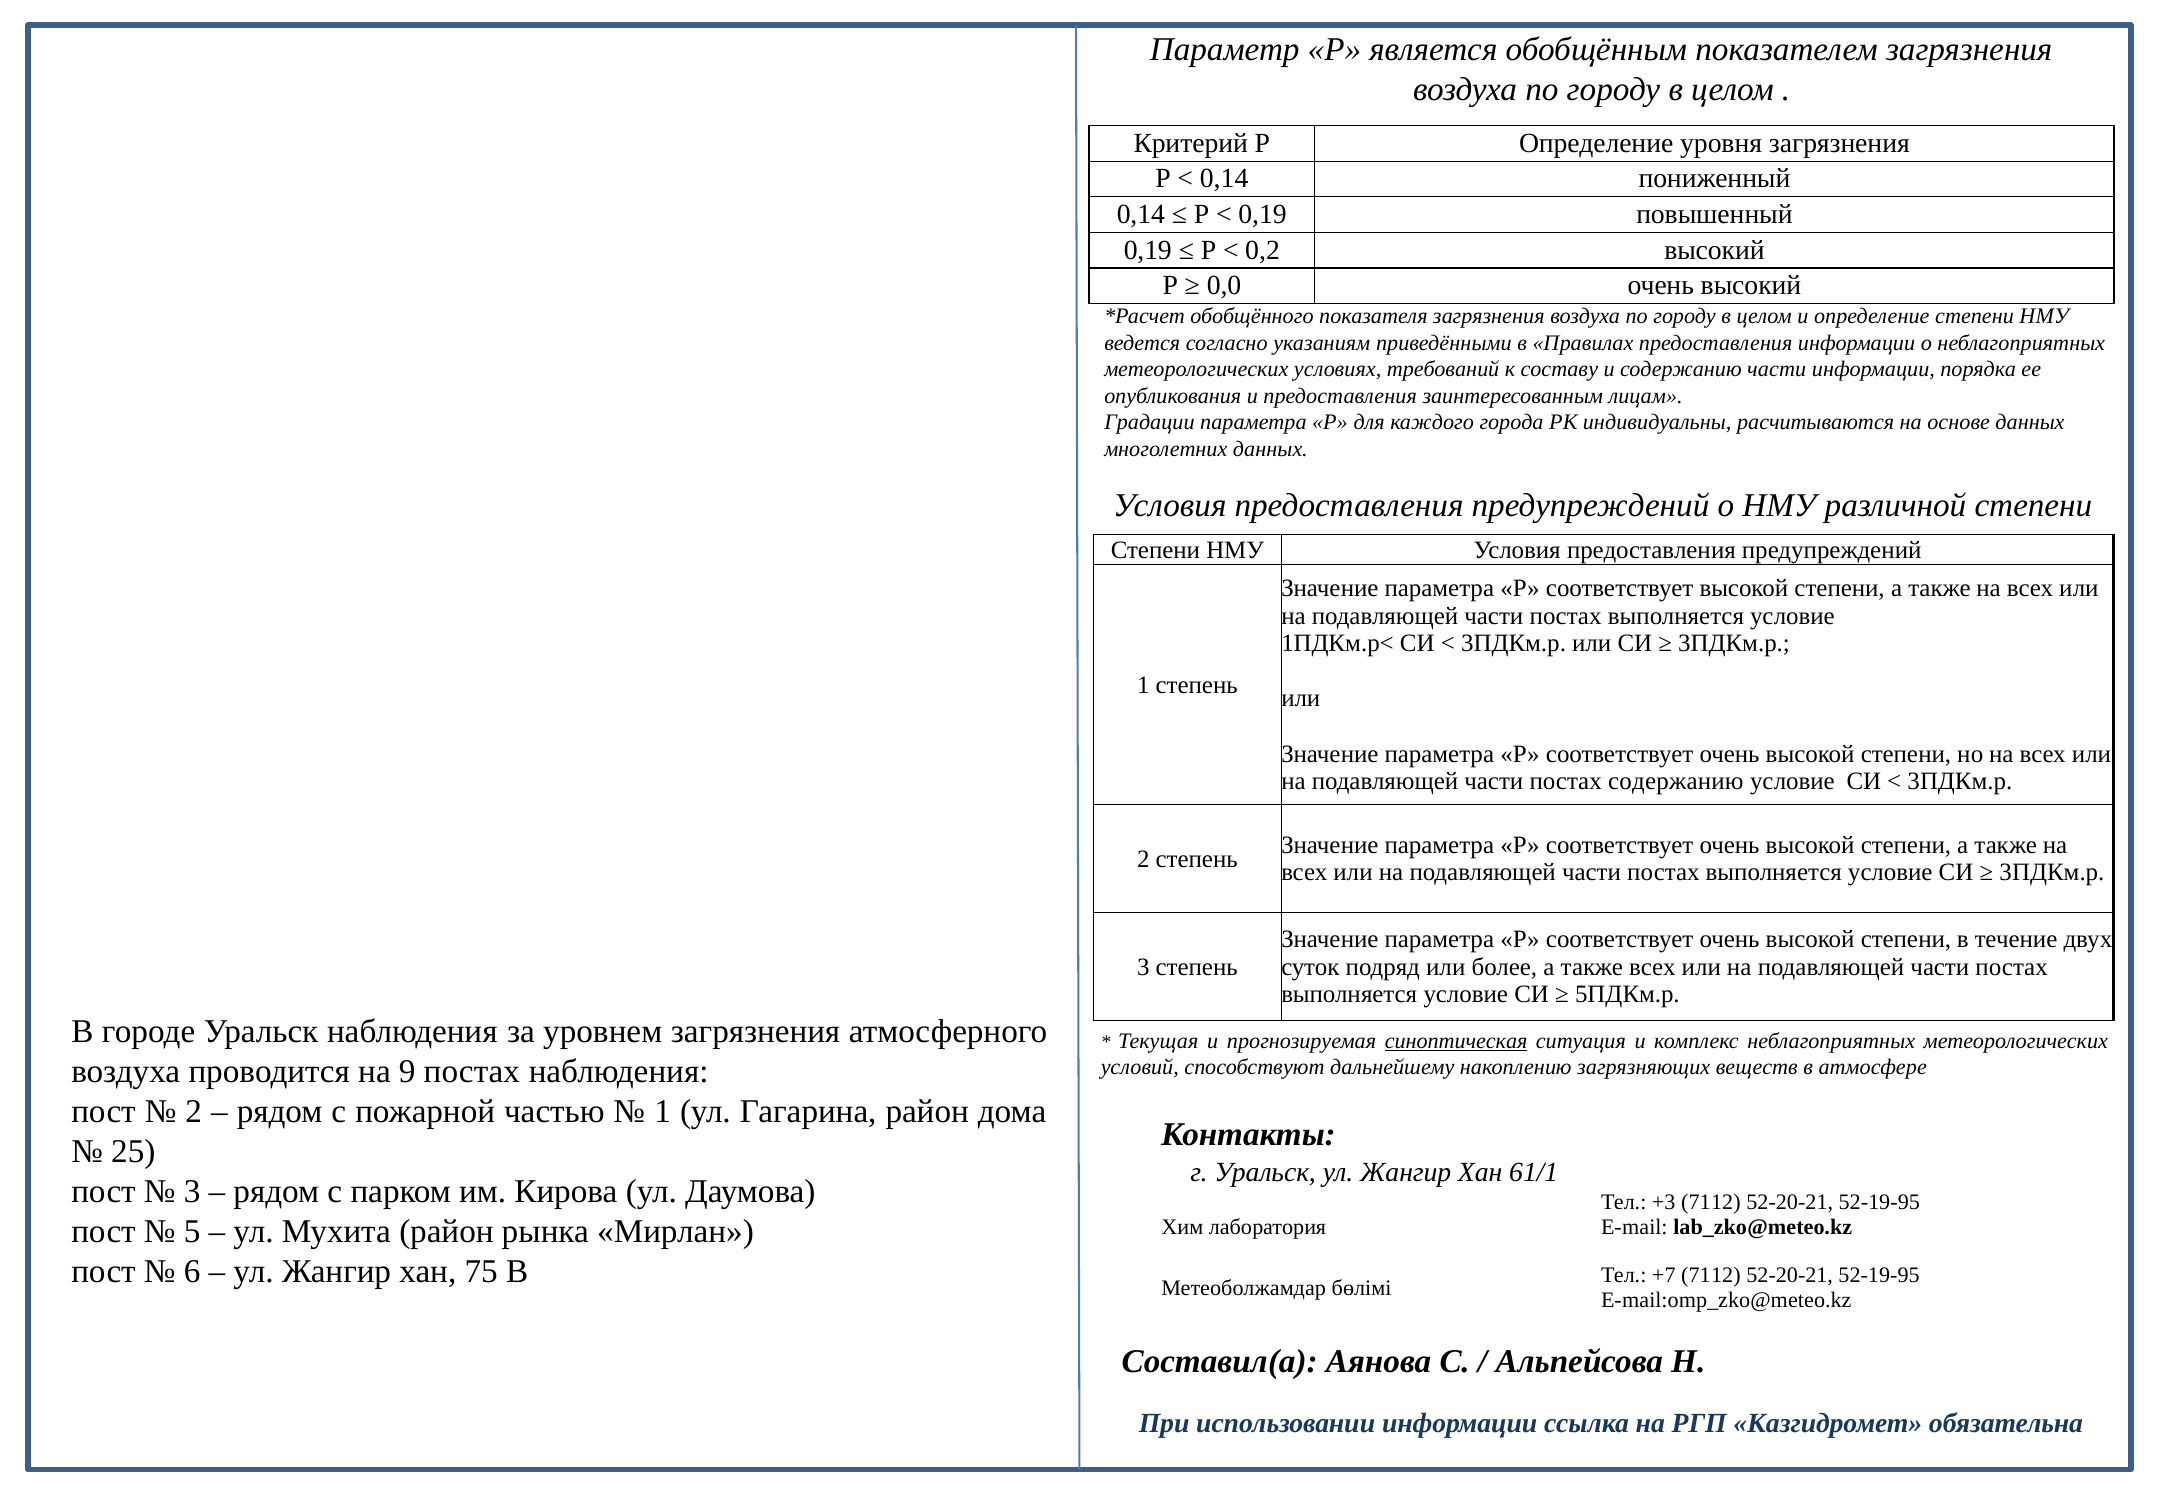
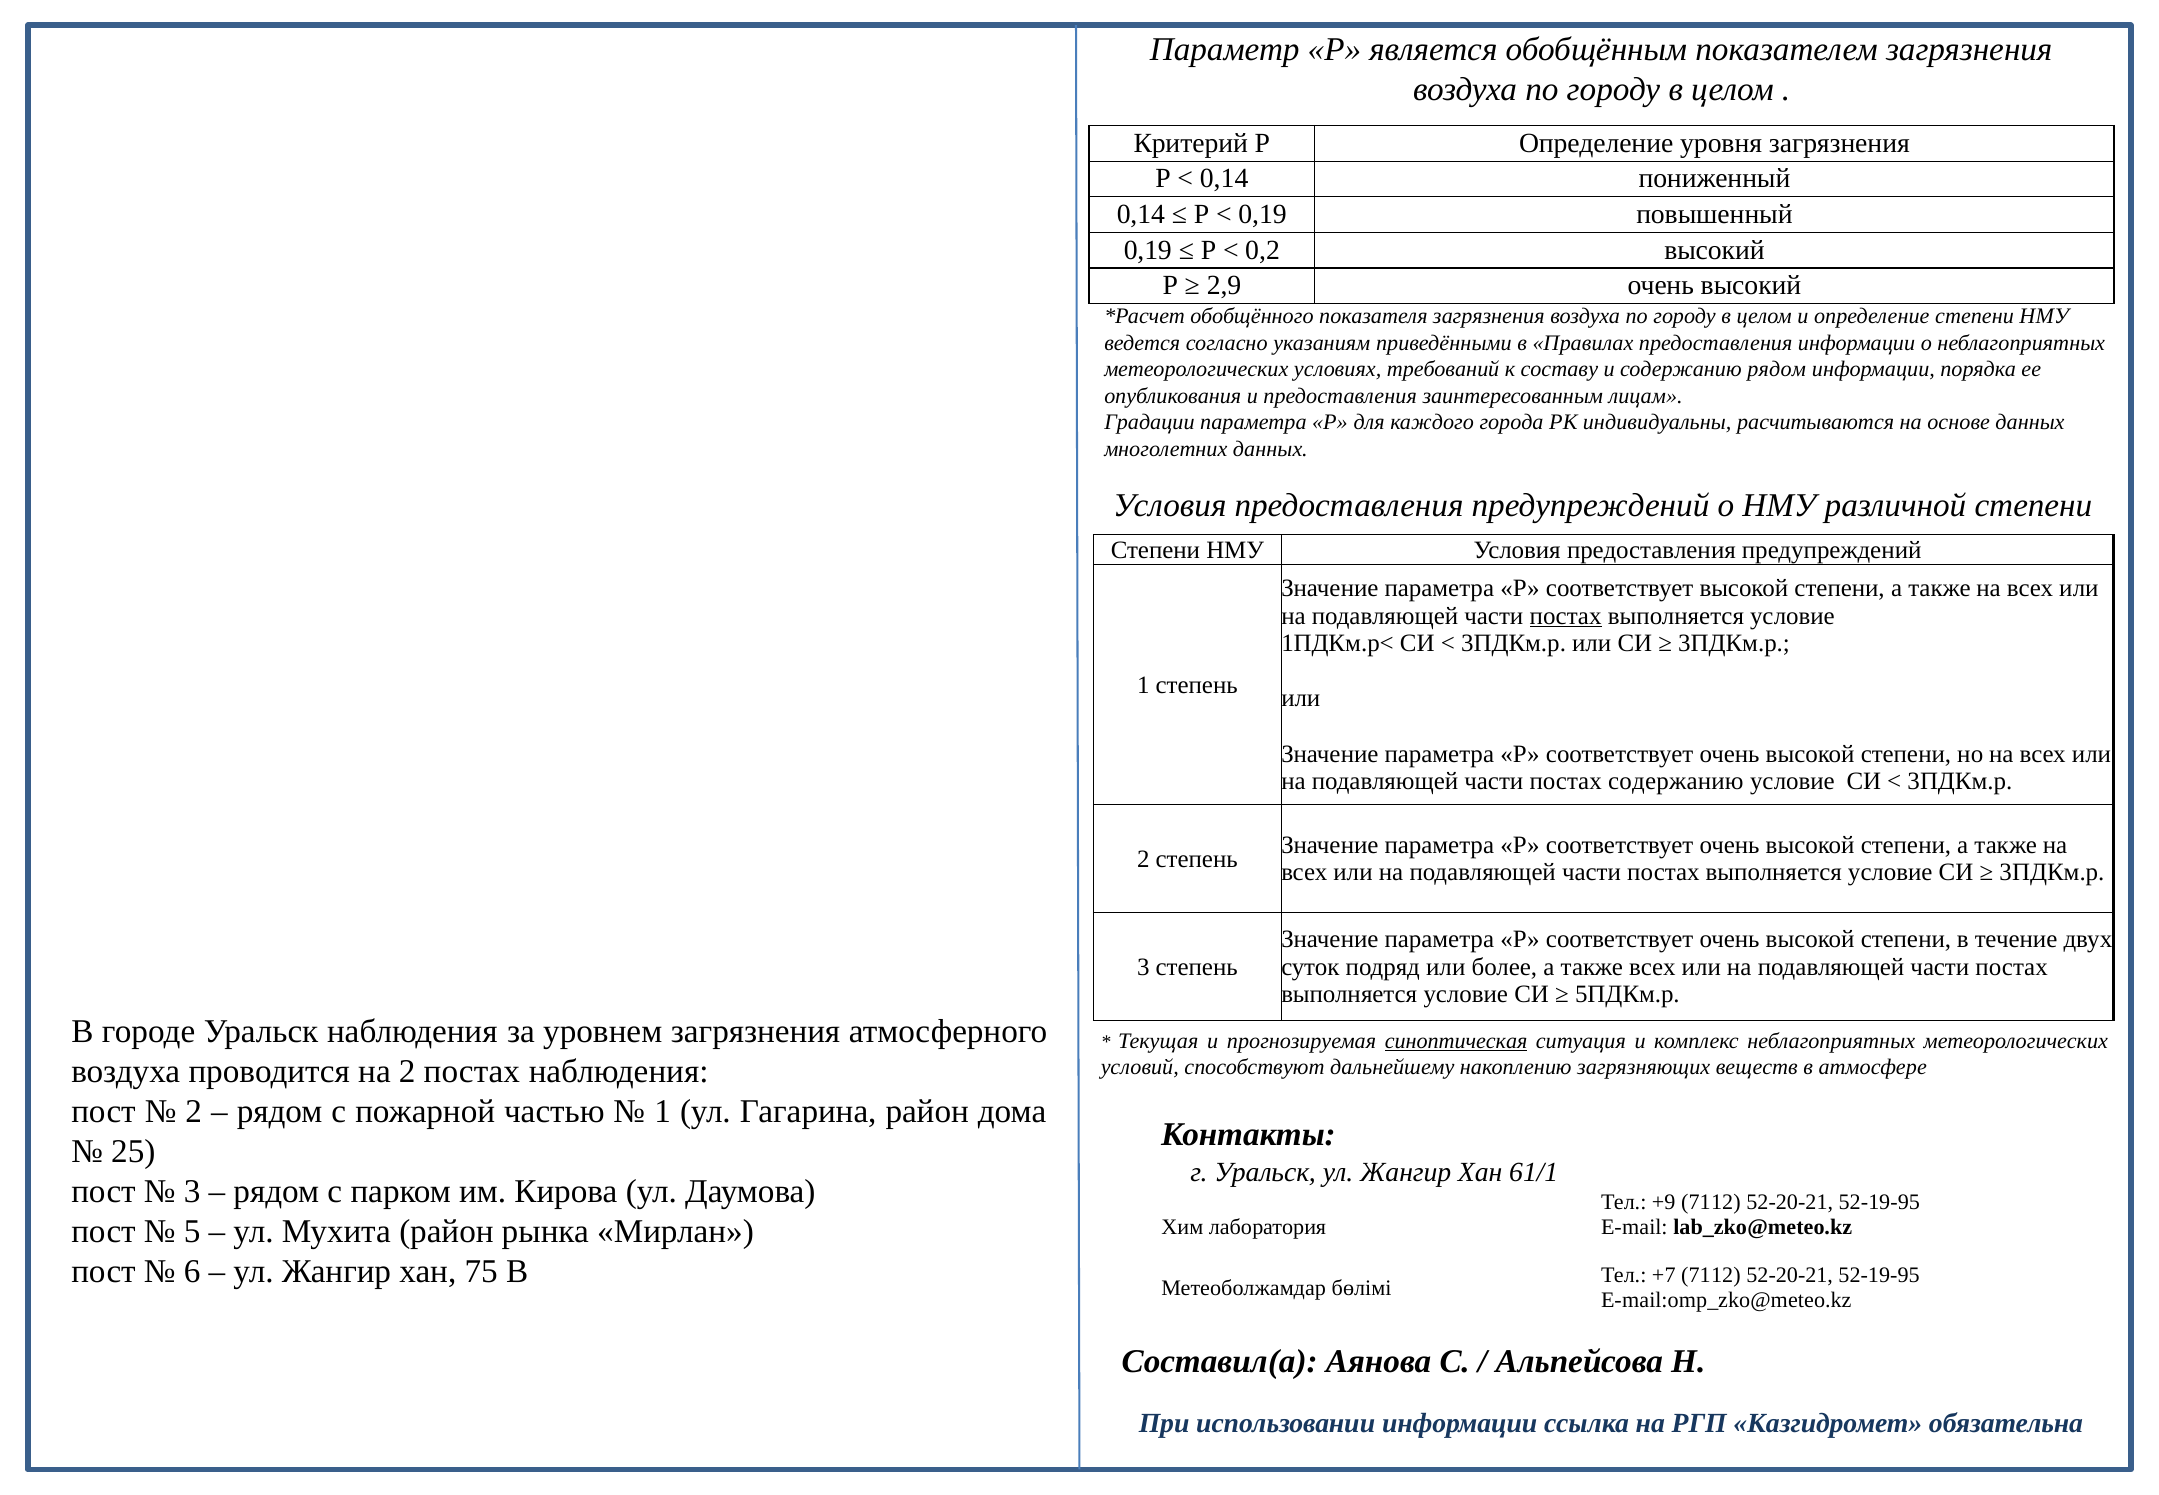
0,0: 0,0 -> 2,9
содержанию части: части -> рядом
постах at (1566, 616) underline: none -> present
на 9: 9 -> 2
+3: +3 -> +9
